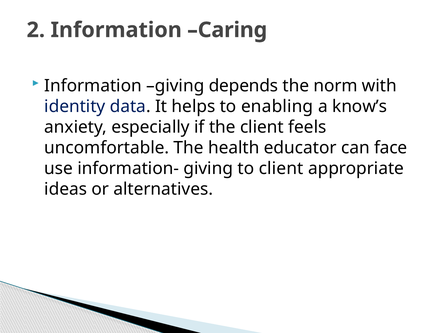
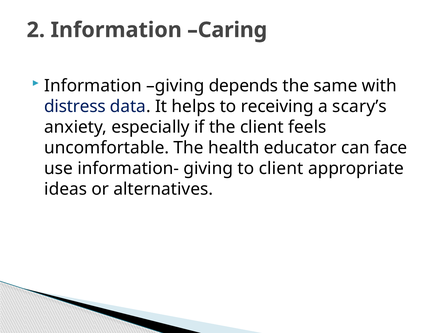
norm: norm -> same
identity: identity -> distress
enabling: enabling -> receiving
know’s: know’s -> scary’s
